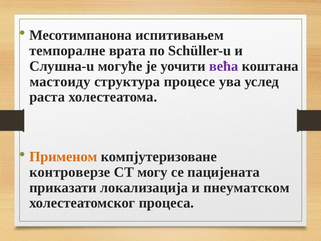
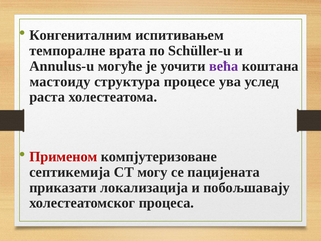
Месотимпанона: Месотимпанона -> Конгениталним
Слушна-u: Слушна-u -> Annulus-u
Применом colour: orange -> red
контроверзе: контроверзе -> септикемија
пнеуматском: пнеуматском -> побољшавају
